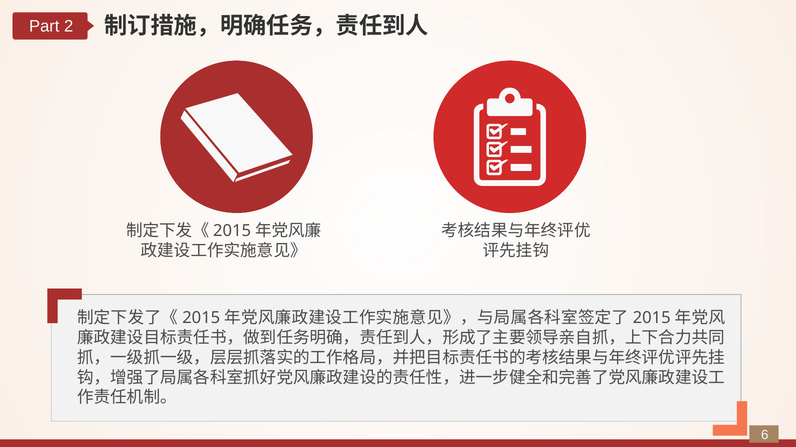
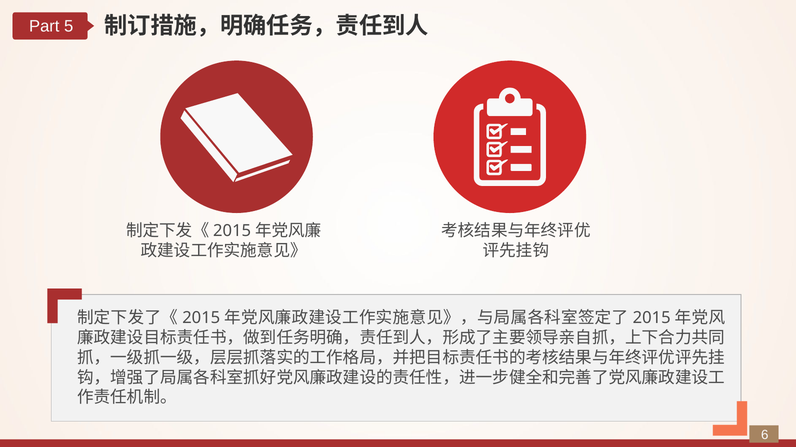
2: 2 -> 5
